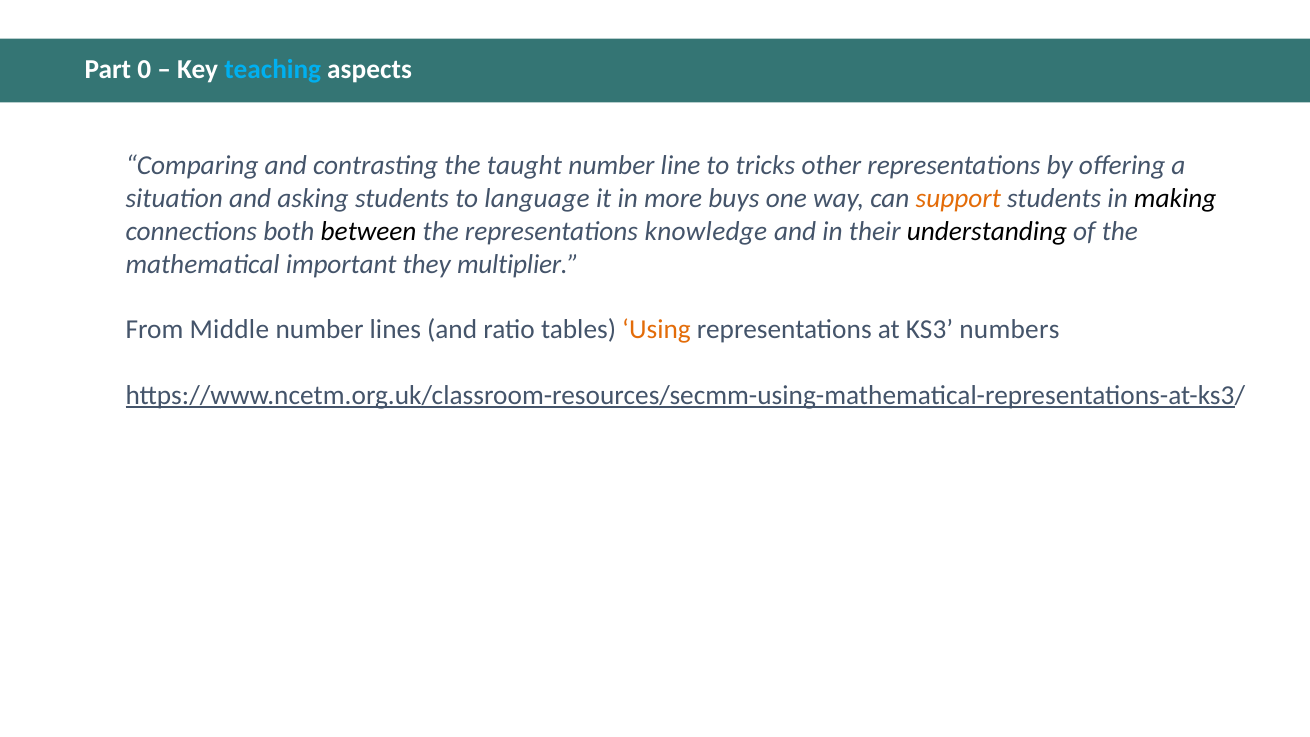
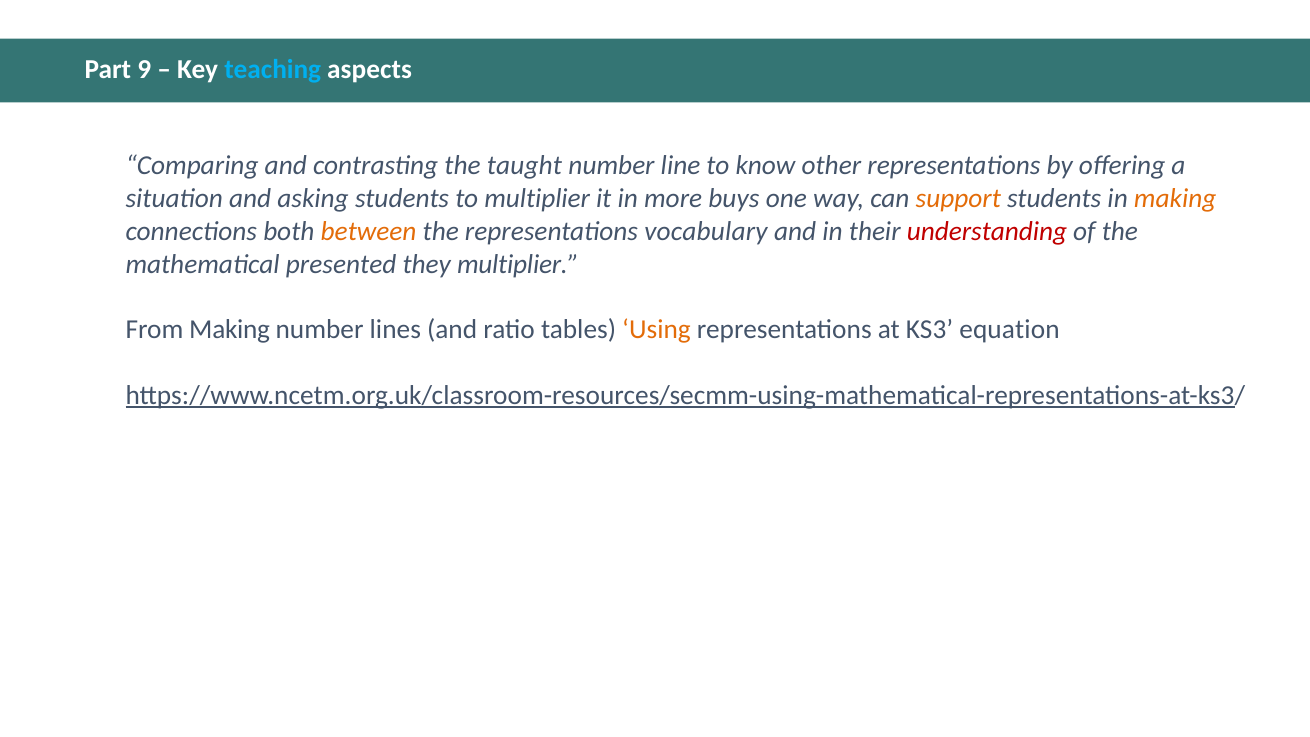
0: 0 -> 9
tricks: tricks -> know
to language: language -> multiplier
making at (1175, 199) colour: black -> orange
between colour: black -> orange
knowledge: knowledge -> vocabulary
understanding colour: black -> red
important: important -> presented
From Middle: Middle -> Making
numbers: numbers -> equation
